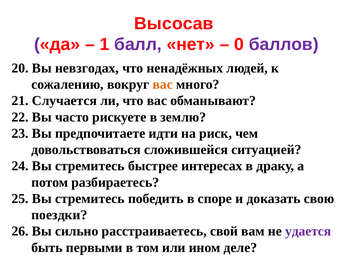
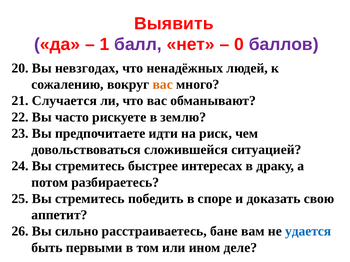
Высосав: Высосав -> Выявить
поездки: поездки -> аппетит
свой: свой -> бане
удается colour: purple -> blue
